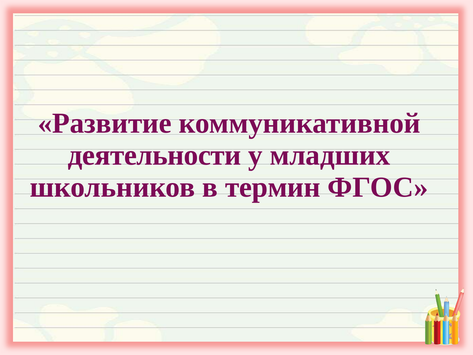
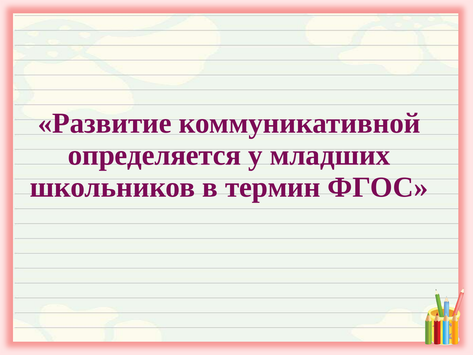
деятельности: деятельности -> определяется
